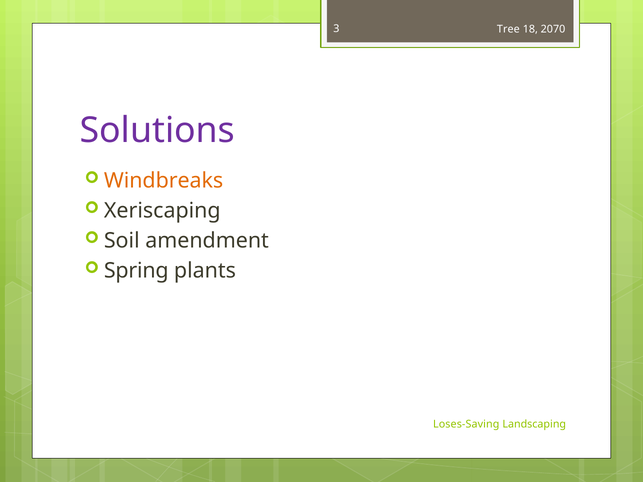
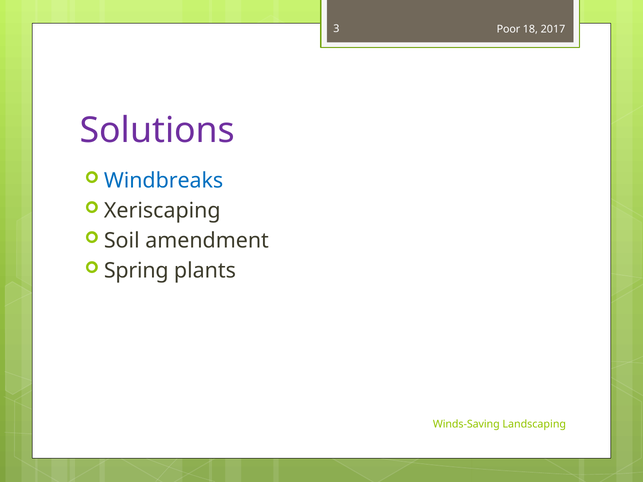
Tree: Tree -> Poor
2070: 2070 -> 2017
Windbreaks colour: orange -> blue
Loses-Saving: Loses-Saving -> Winds-Saving
